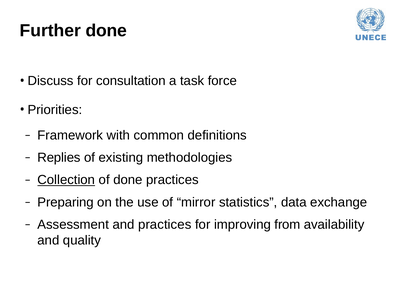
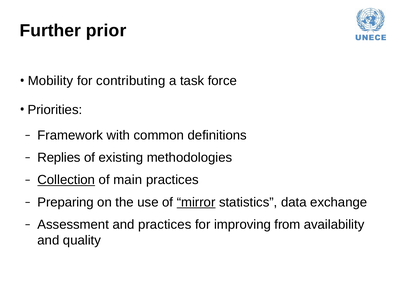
Further done: done -> prior
Discuss: Discuss -> Mobility
consultation: consultation -> contributing
of done: done -> main
mirror underline: none -> present
